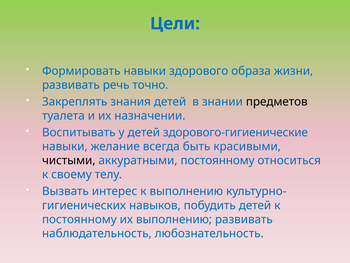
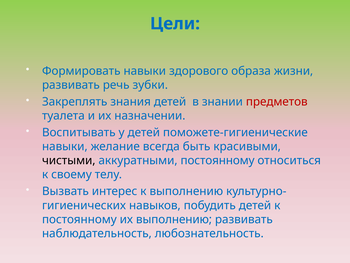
точно: точно -> зубки
предметов colour: black -> red
здорового-гигиенические: здорового-гигиенические -> поможете-гигиенические
